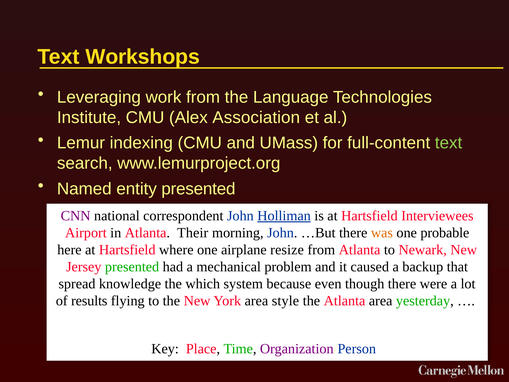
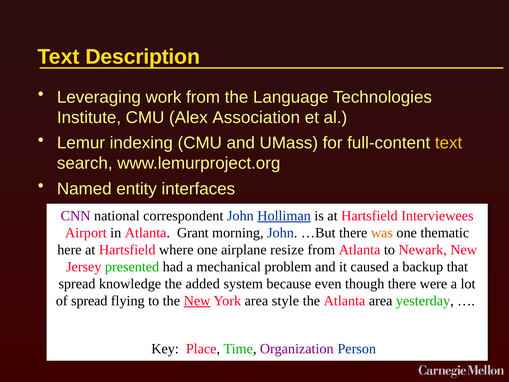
Workshops: Workshops -> Description
text at (449, 143) colour: light green -> yellow
entity presented: presented -> interfaces
Their: Their -> Grant
probable: probable -> thematic
which: which -> added
of results: results -> spread
New at (197, 300) underline: none -> present
